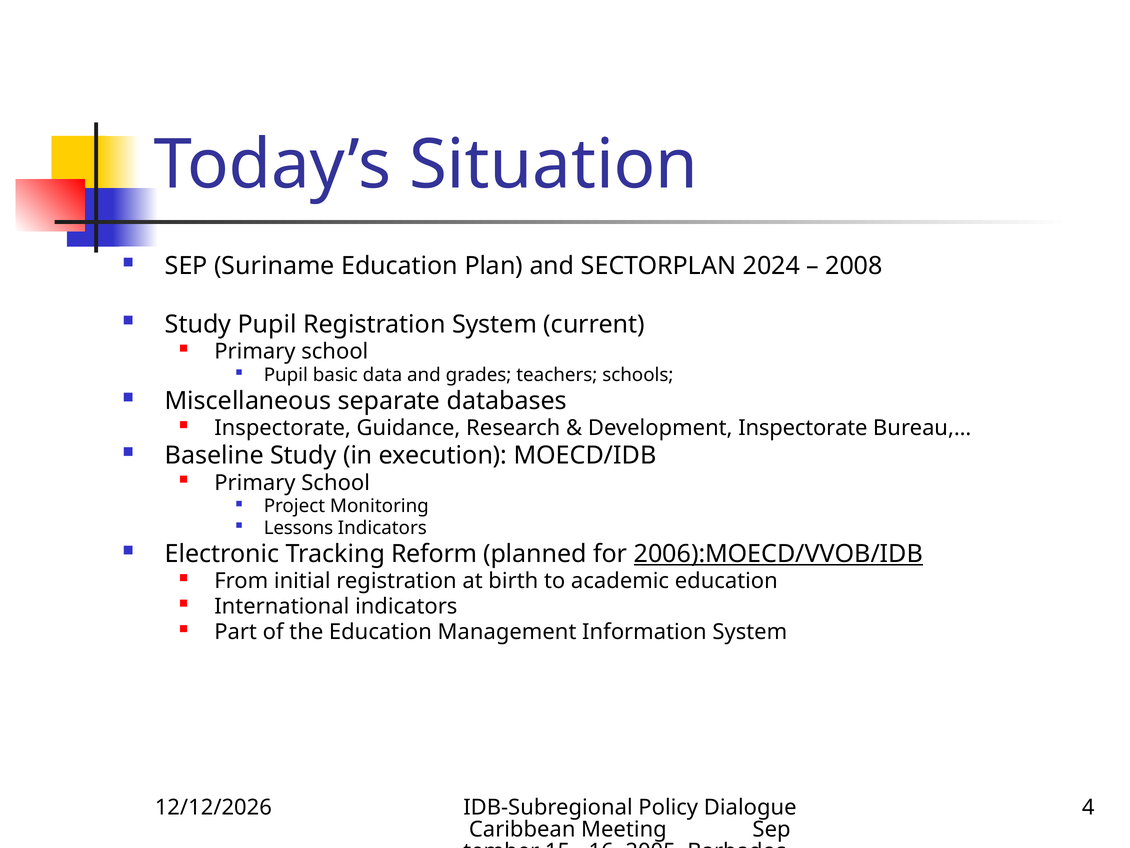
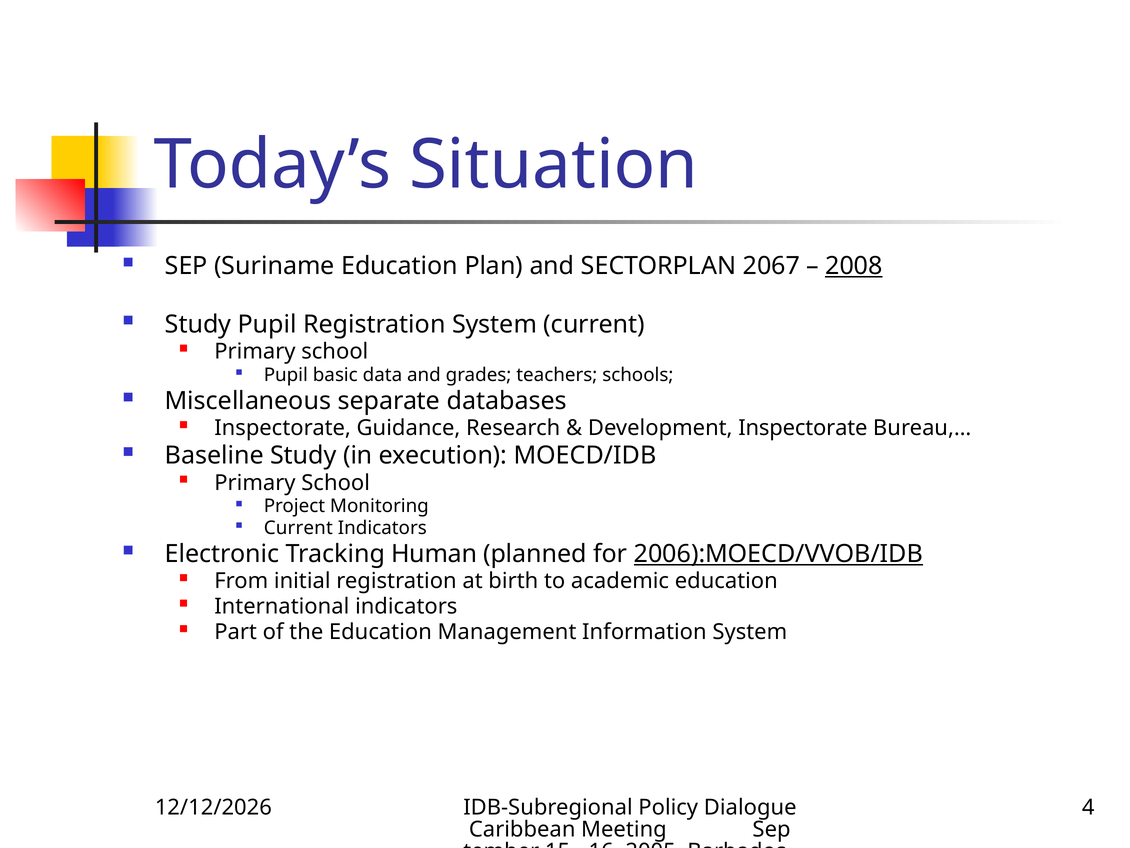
2024: 2024 -> 2067
2008 underline: none -> present
Lessons at (298, 528): Lessons -> Current
Reform: Reform -> Human
